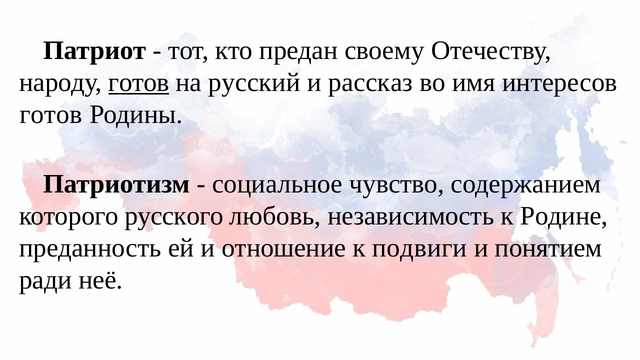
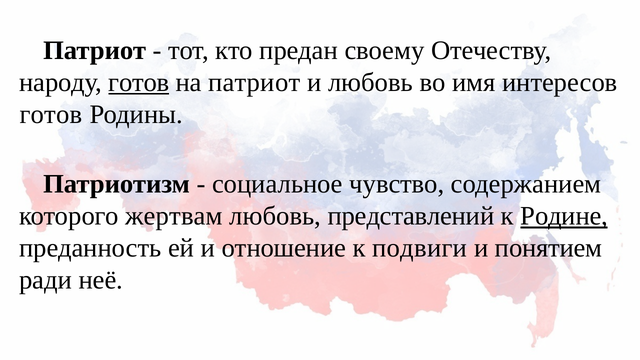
на русский: русский -> патриот
и рассказ: рассказ -> любовь
русского: русского -> жертвам
независимость: независимость -> представлений
Родине underline: none -> present
